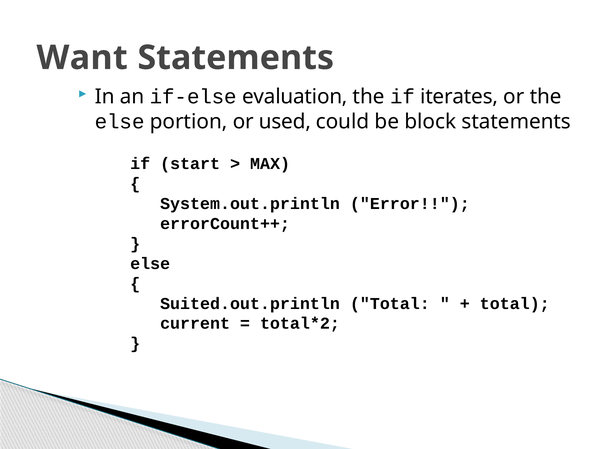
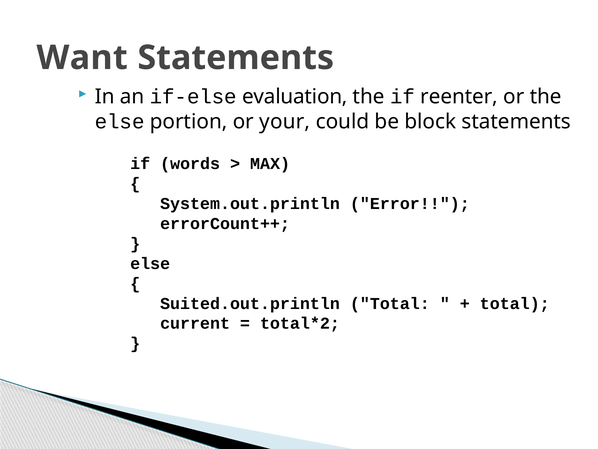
iterates: iterates -> reenter
used: used -> your
start: start -> words
